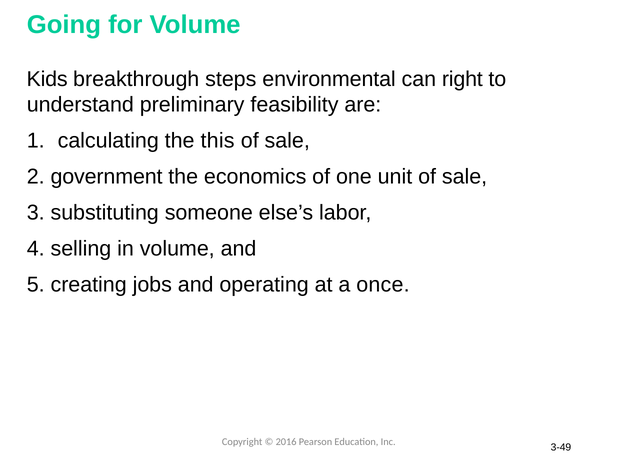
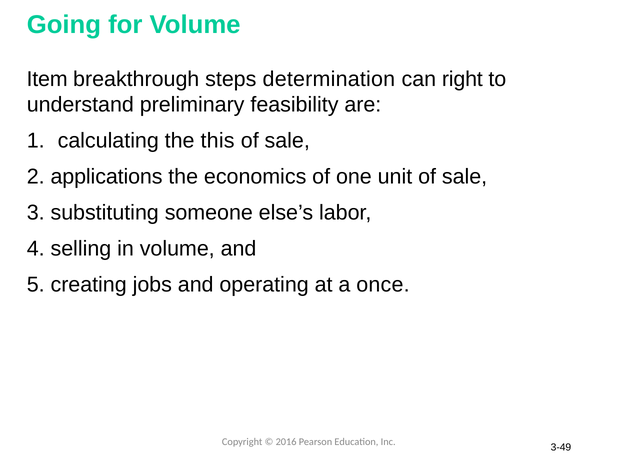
Kids: Kids -> Item
environmental: environmental -> determination
government: government -> applications
